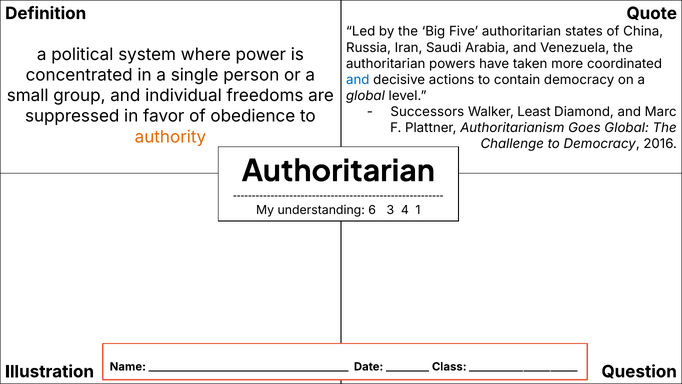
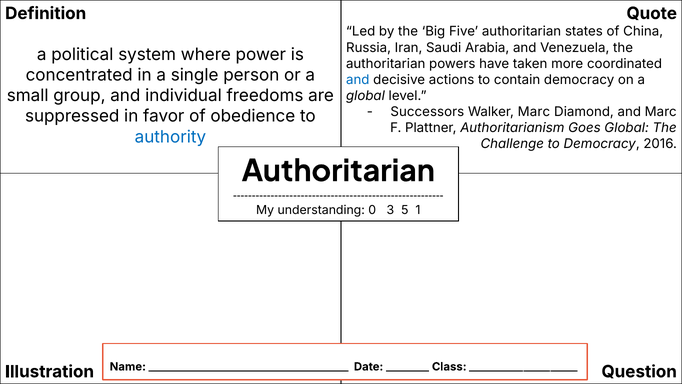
Walker Least: Least -> Marc
authority colour: orange -> blue
6: 6 -> 0
4: 4 -> 5
